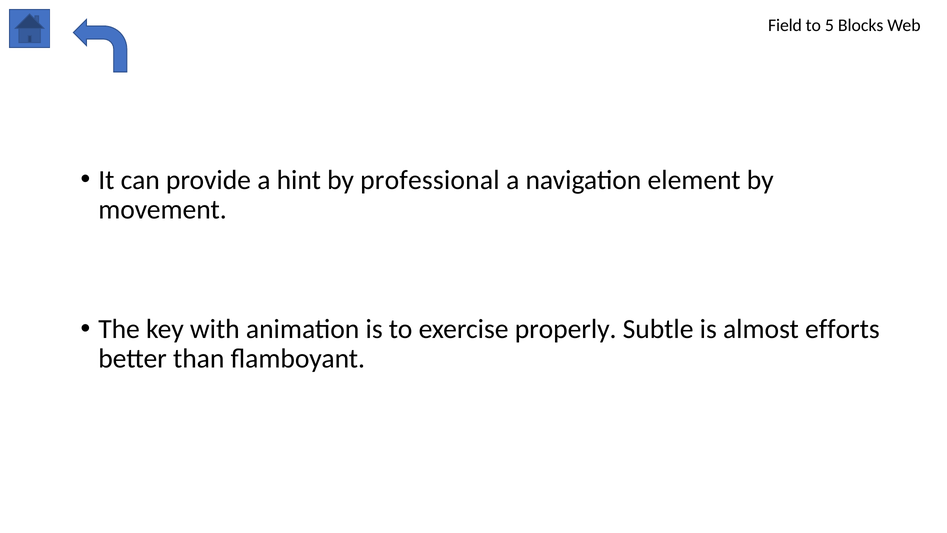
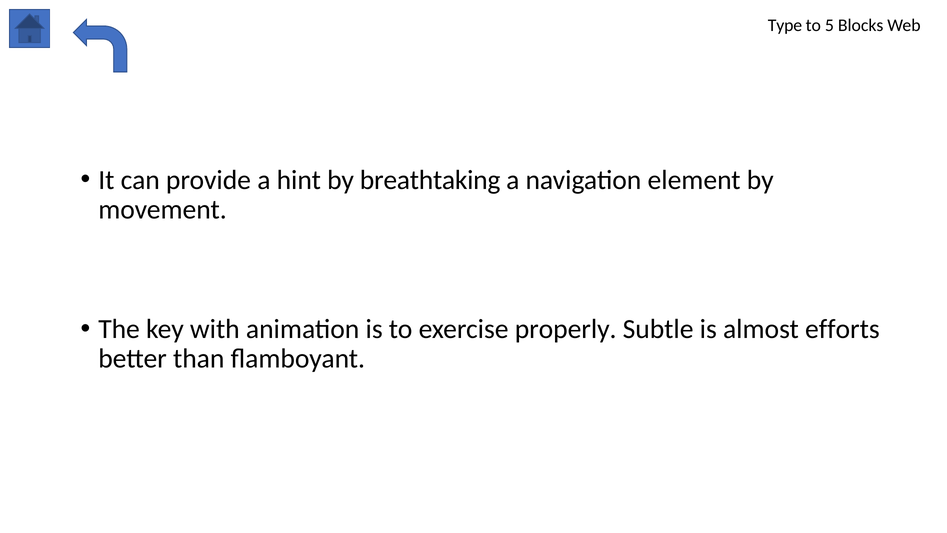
Field: Field -> Type
professional: professional -> breathtaking
